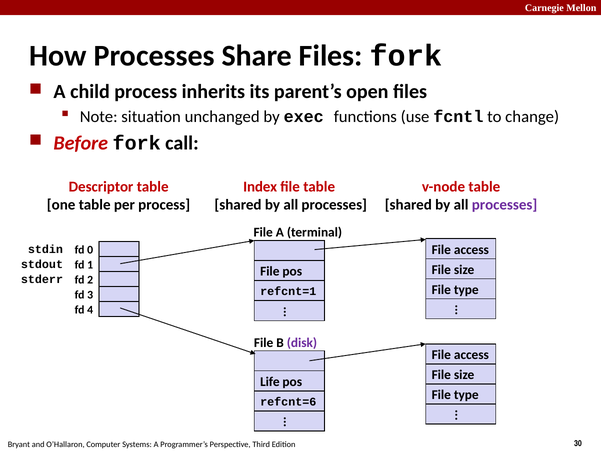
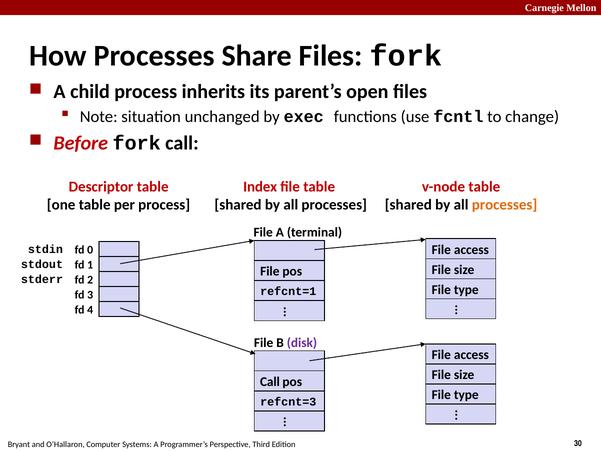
processes at (505, 205) colour: purple -> orange
Life at (270, 382): Life -> Call
refcnt=6: refcnt=6 -> refcnt=3
